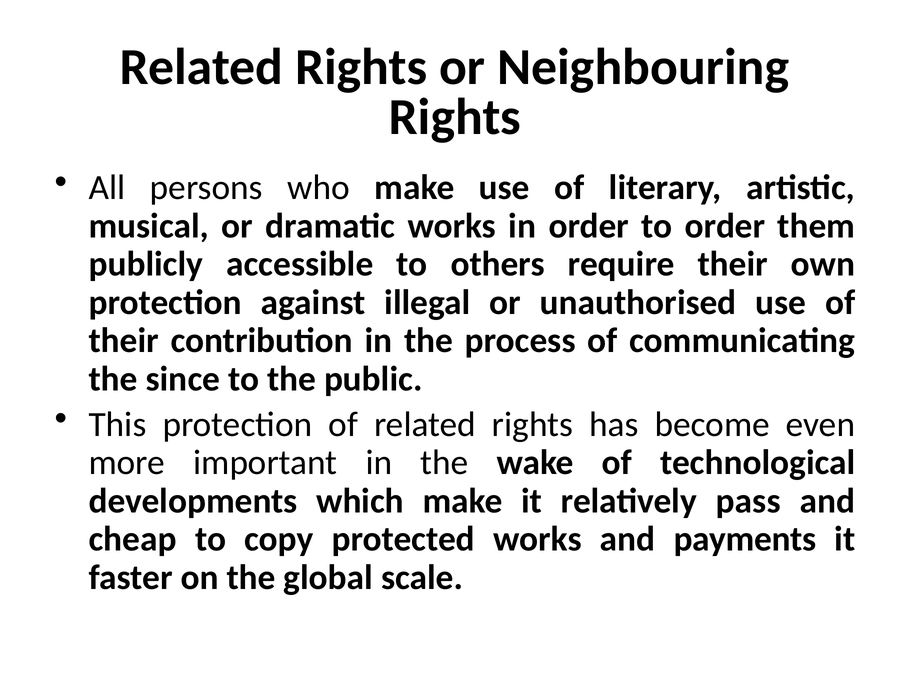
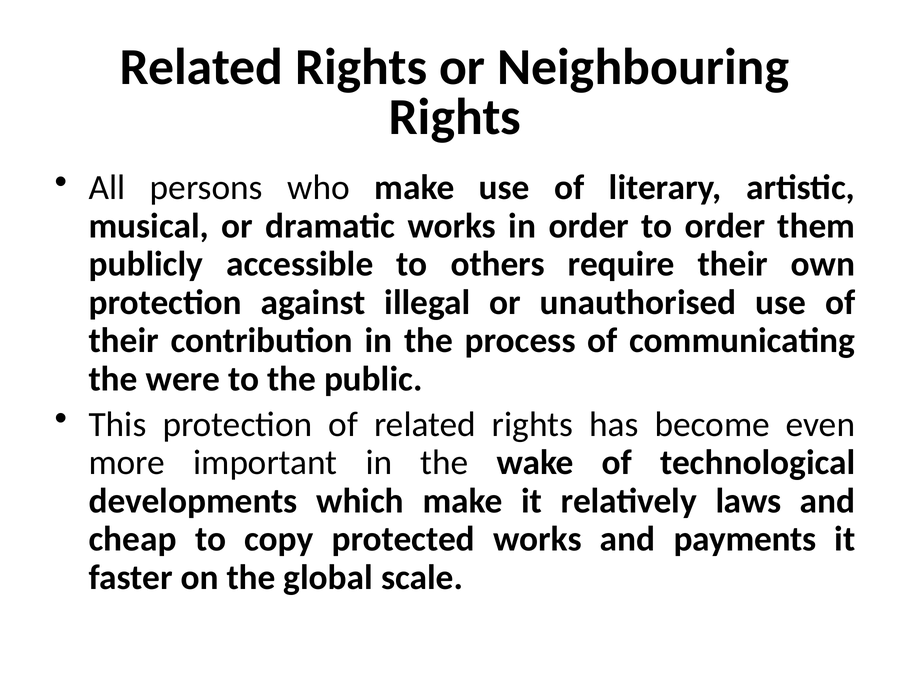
since: since -> were
pass: pass -> laws
